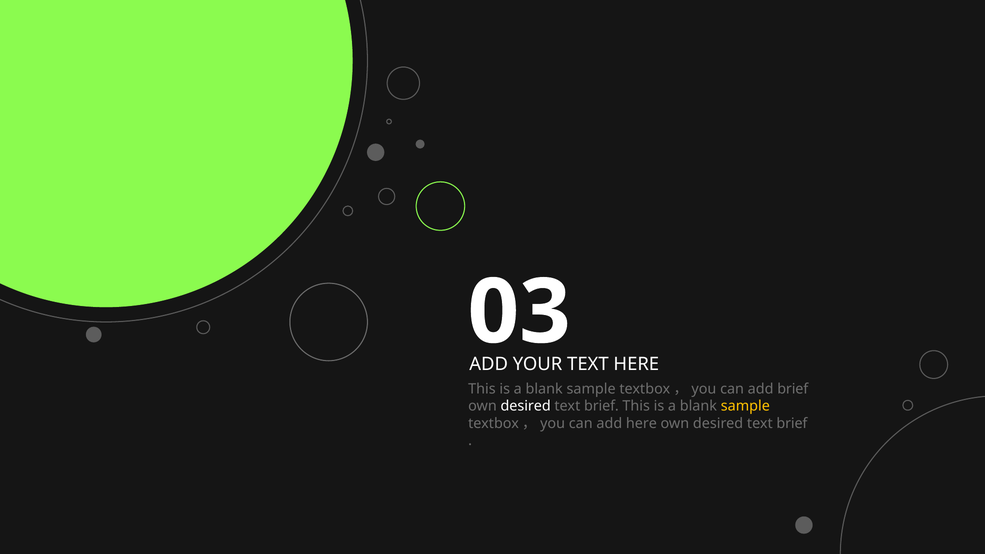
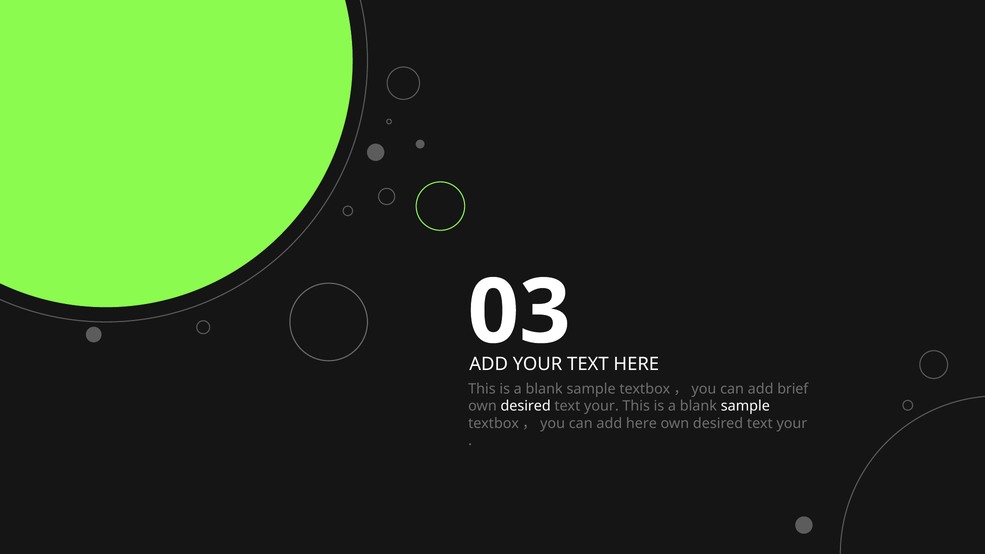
brief at (601, 406): brief -> your
sample at (745, 406) colour: yellow -> white
brief at (792, 424): brief -> your
